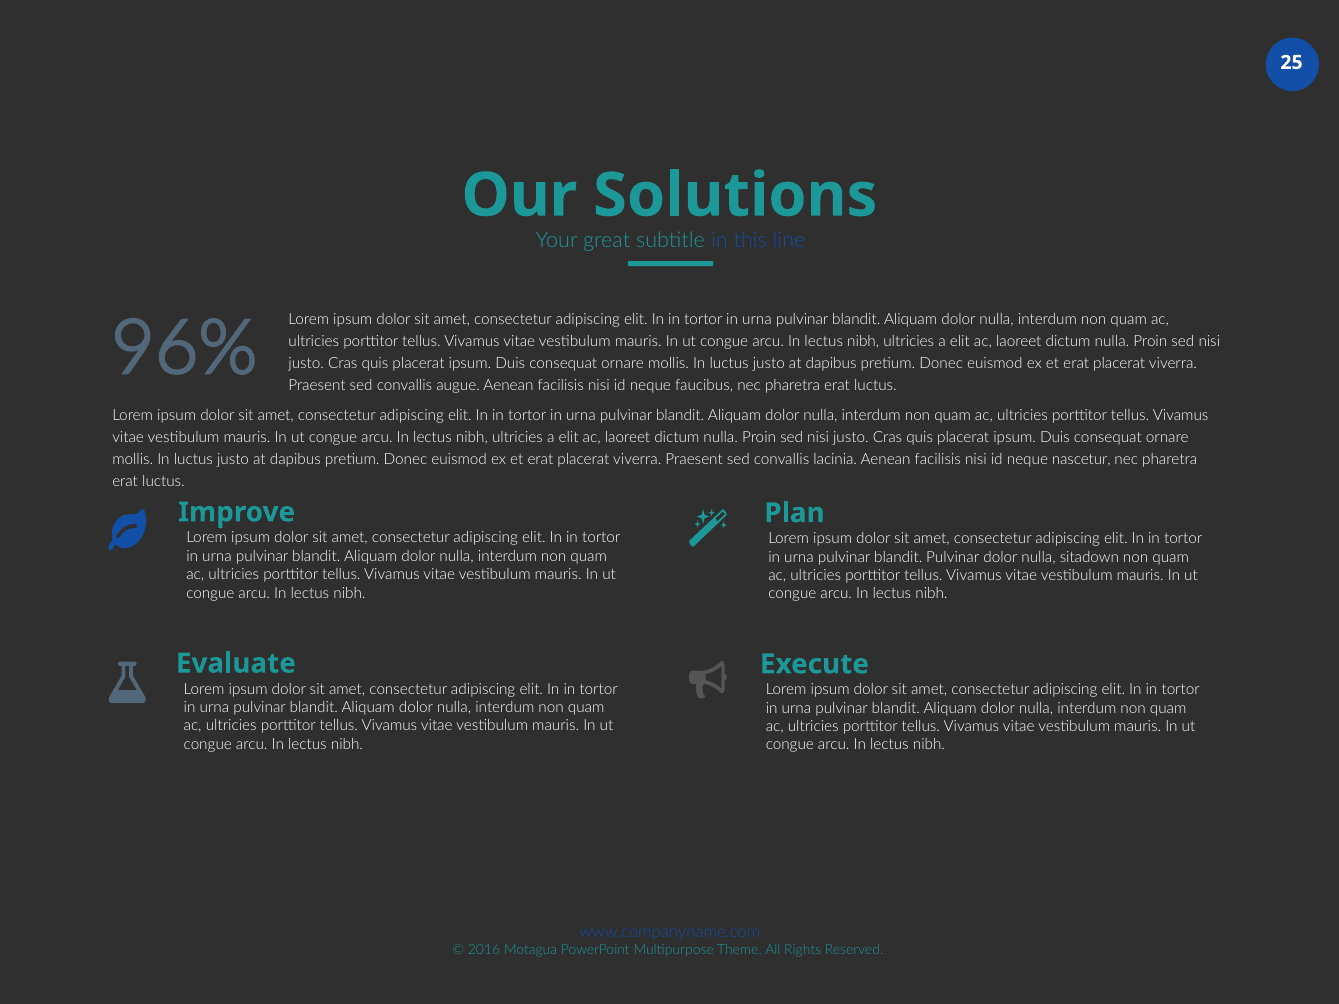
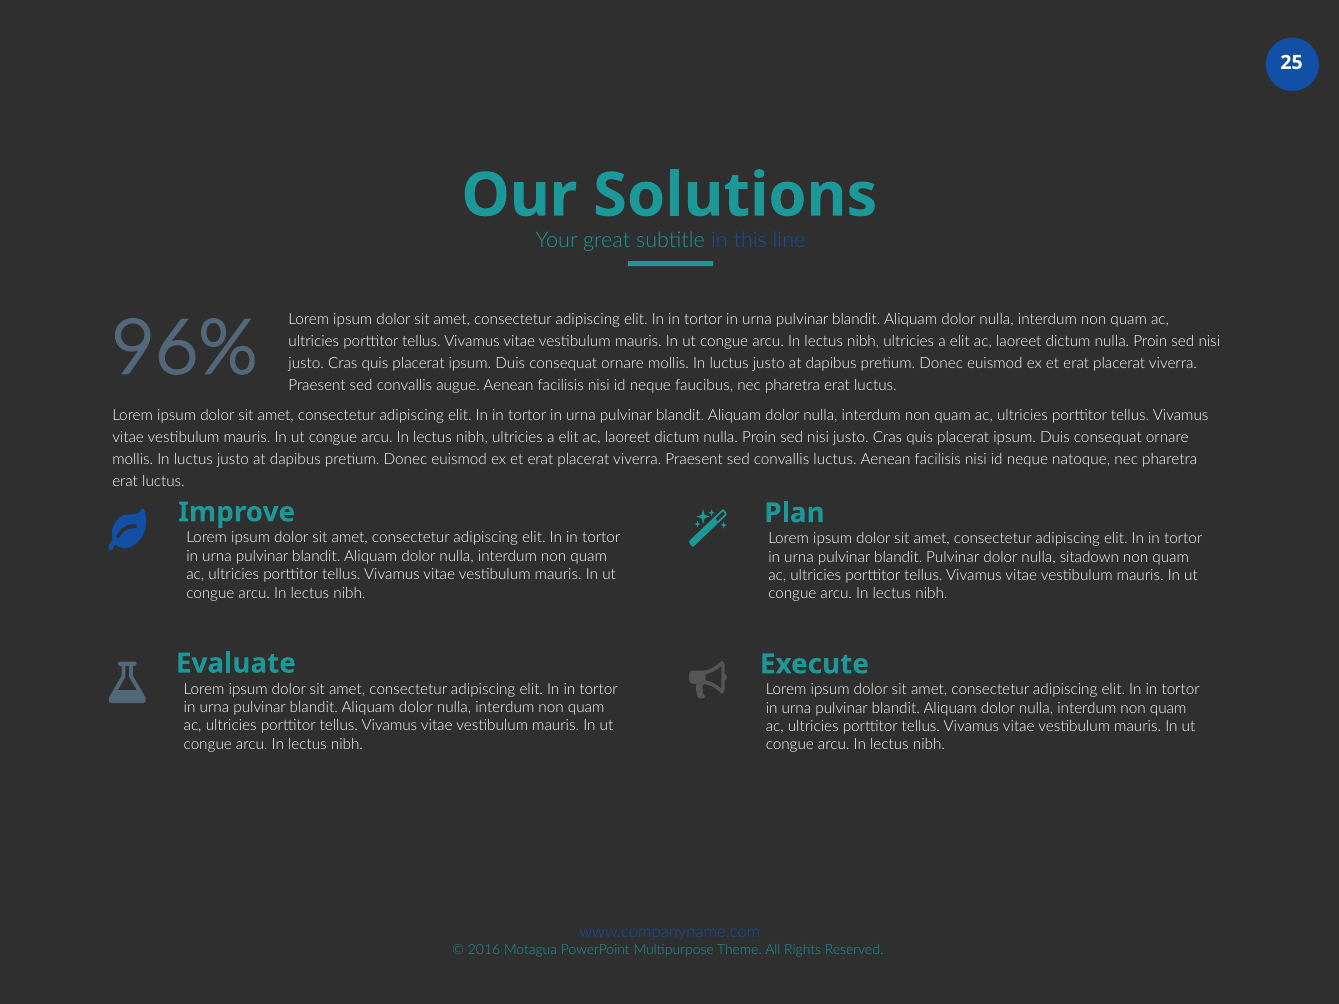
convallis lacinia: lacinia -> luctus
nascetur: nascetur -> natoque
